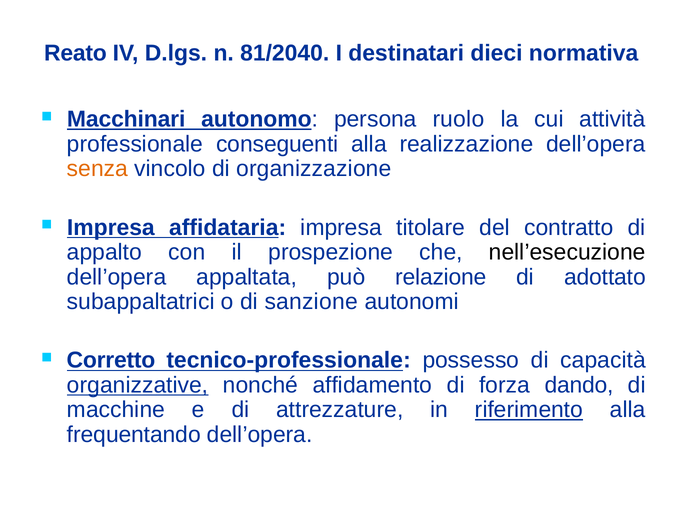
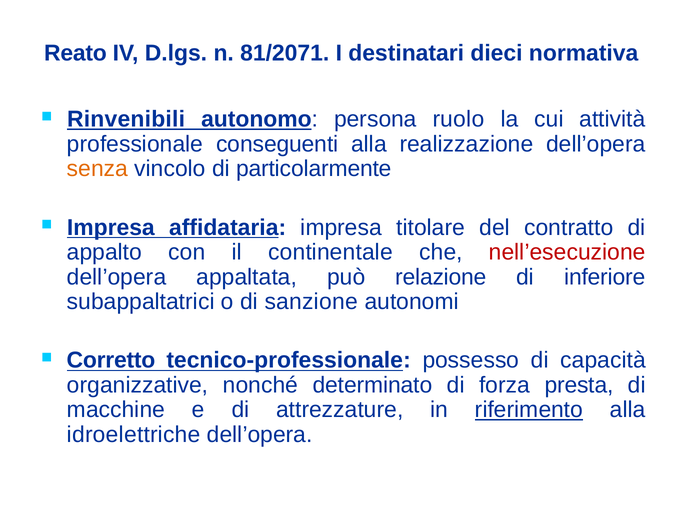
81/2040: 81/2040 -> 81/2071
Macchinari: Macchinari -> Rinvenibili
organizzazione: organizzazione -> particolarmente
prospezione: prospezione -> continentale
nell’esecuzione colour: black -> red
adottato: adottato -> inferiore
organizzative underline: present -> none
affidamento: affidamento -> determinato
dando: dando -> presta
frequentando: frequentando -> idroelettriche
